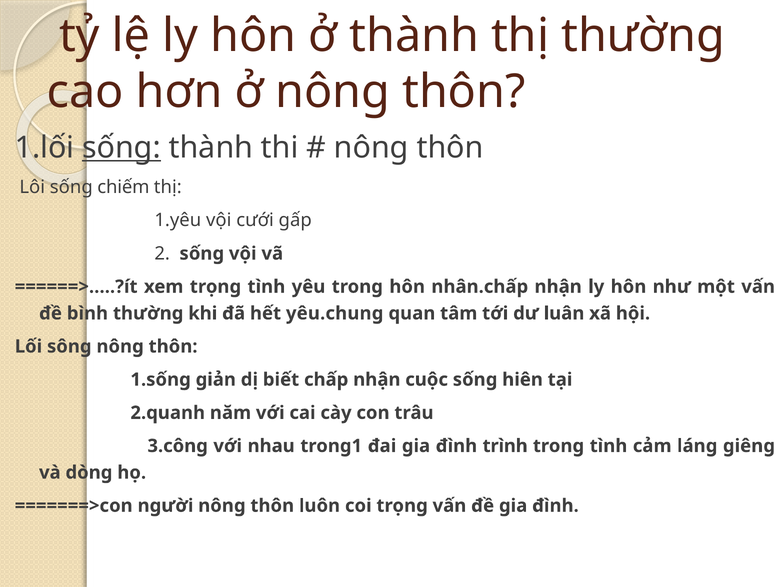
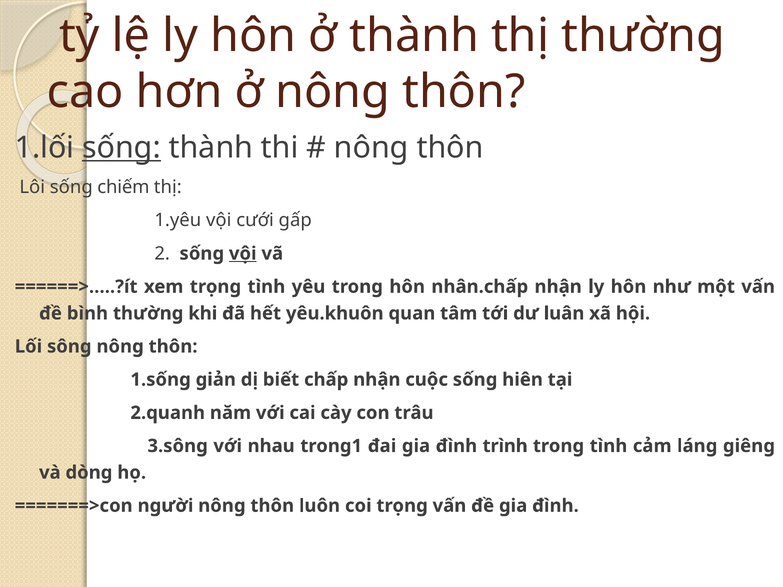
vội at (243, 254) underline: none -> present
yêu.chung: yêu.chung -> yêu.khuôn
3.công: 3.công -> 3.sông
